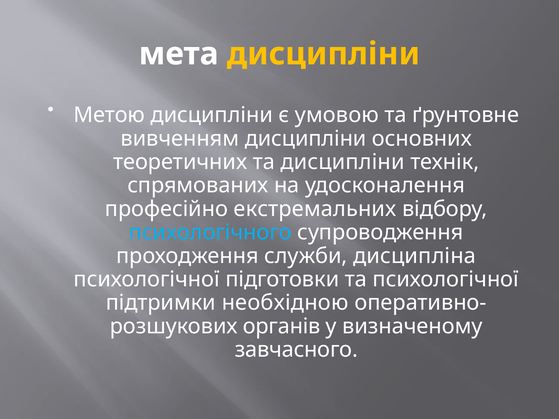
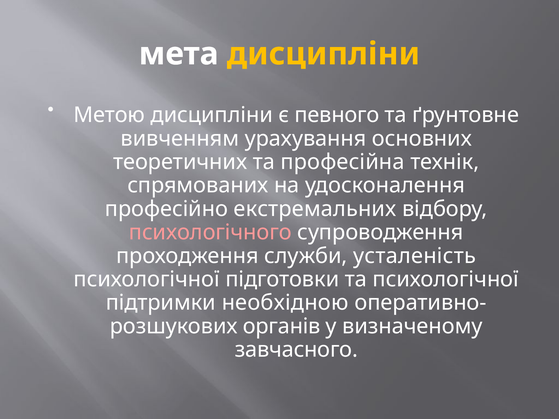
умовою: умовою -> певного
вивченням дисципліни: дисципліни -> урахування
та дисципліни: дисципліни -> професійна
психологічного colour: light blue -> pink
дисципліна: дисципліна -> усталеність
